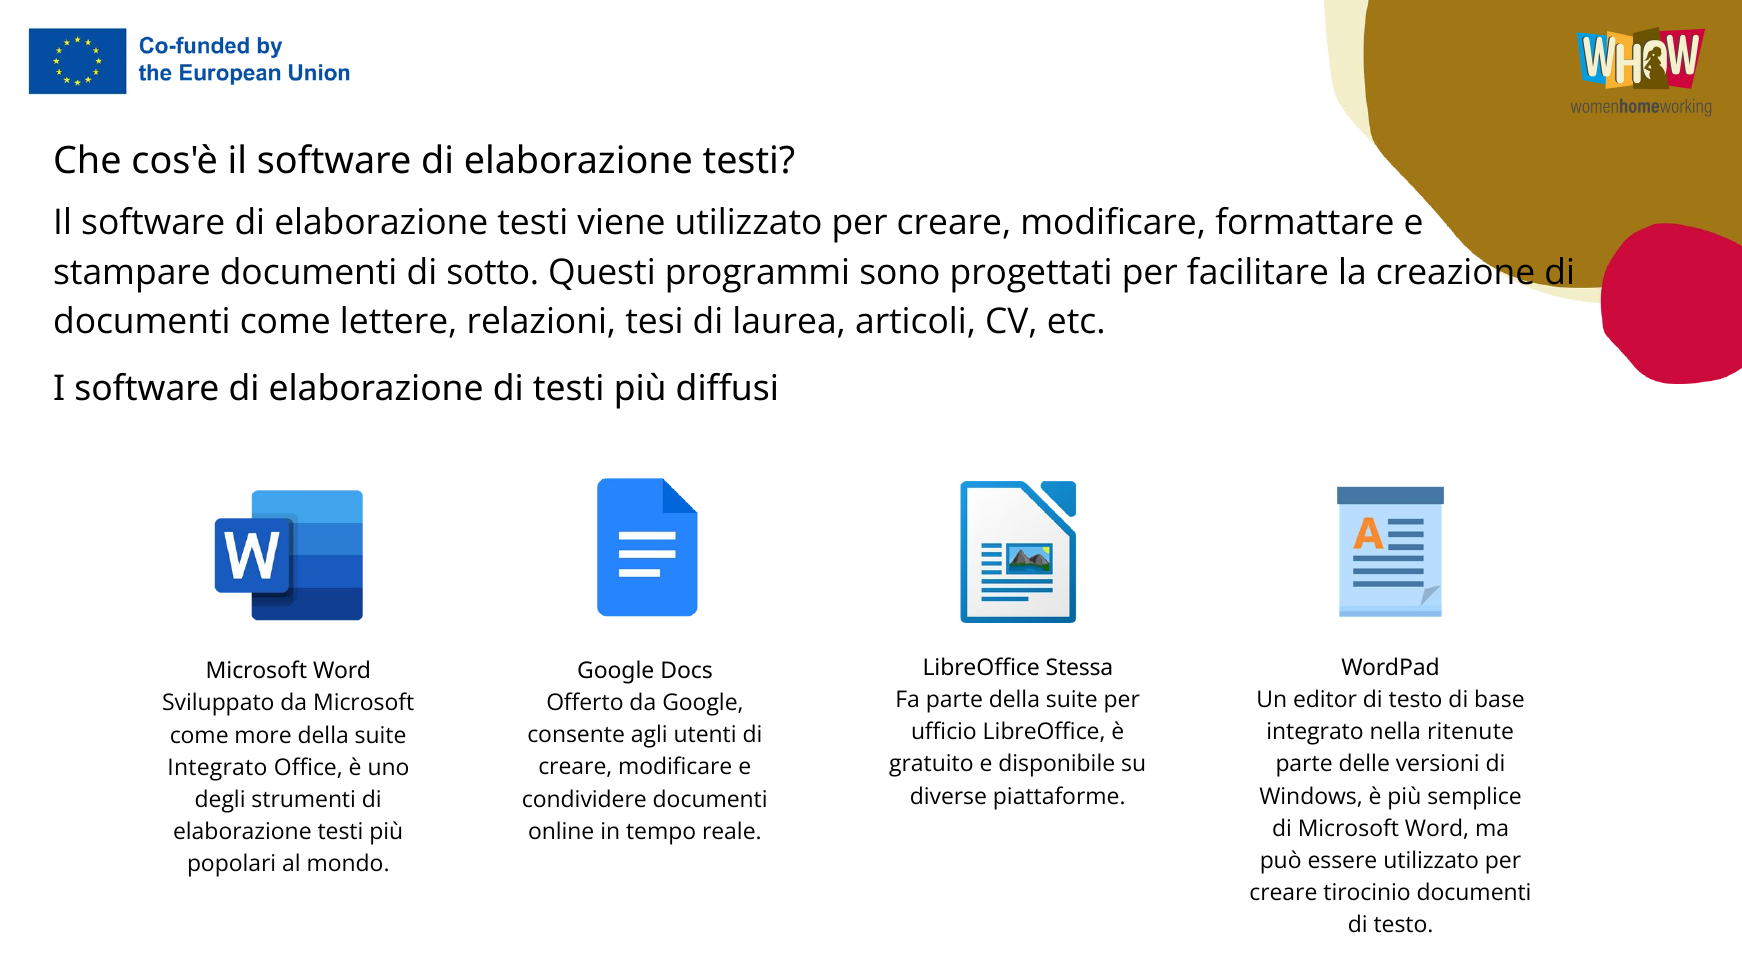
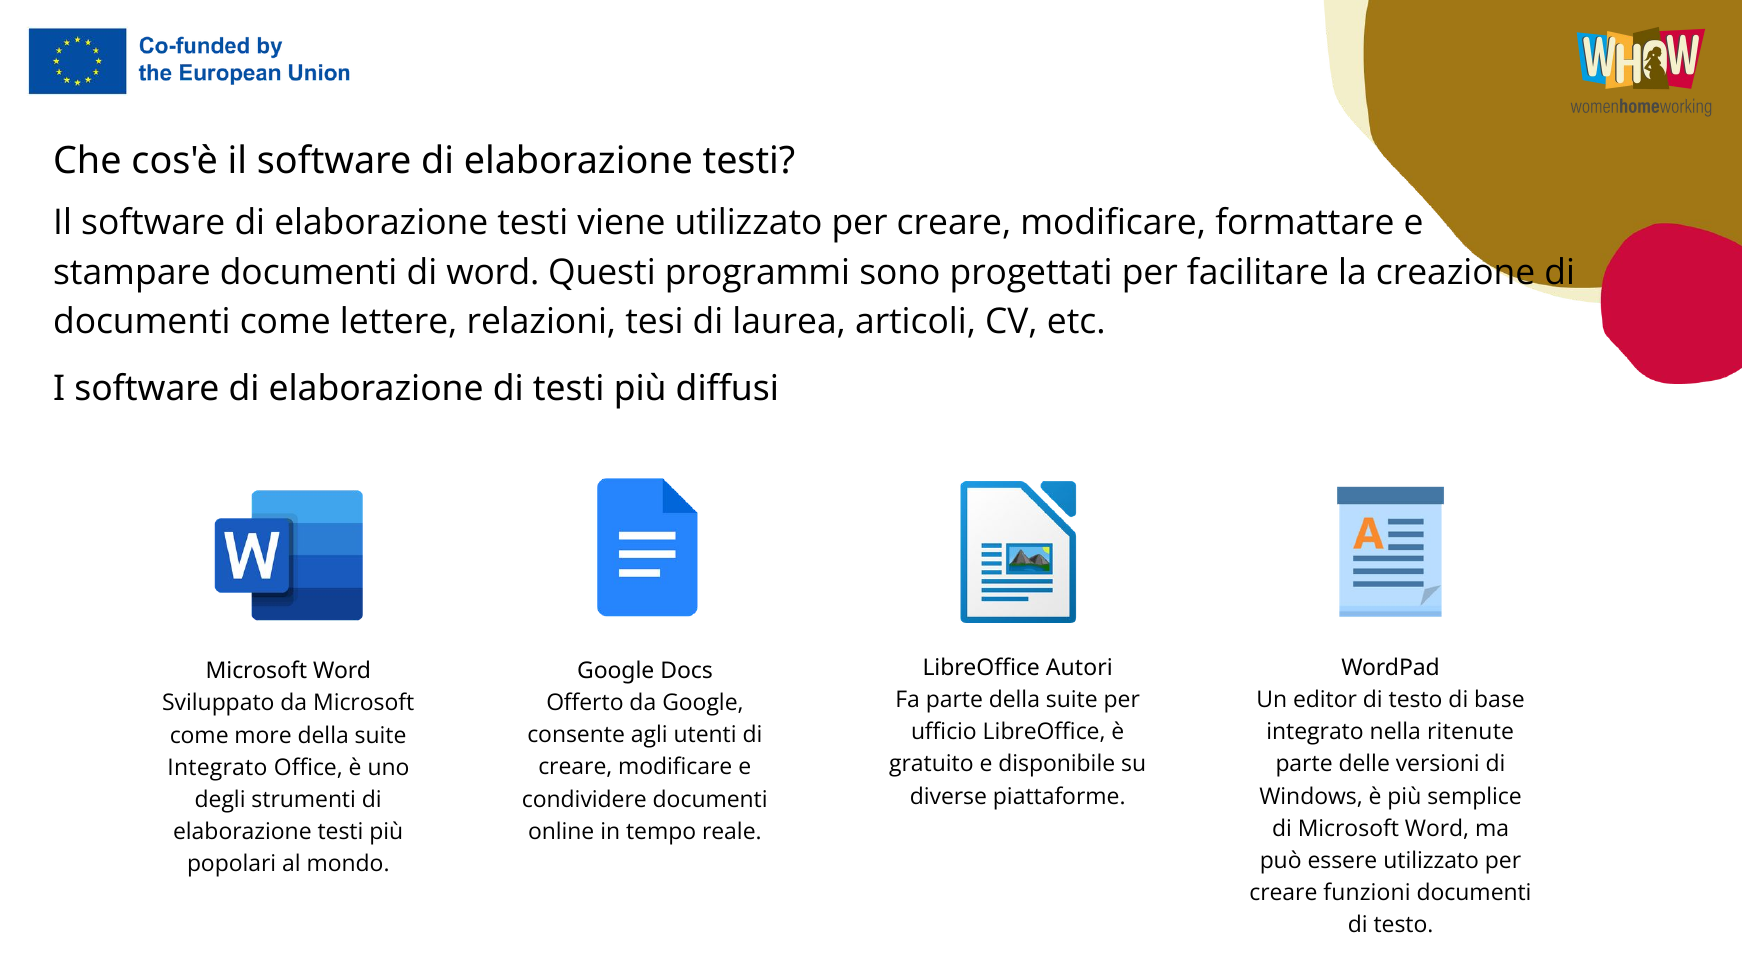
di sotto: sotto -> word
Stessa: Stessa -> Autori
tirocinio: tirocinio -> funzioni
